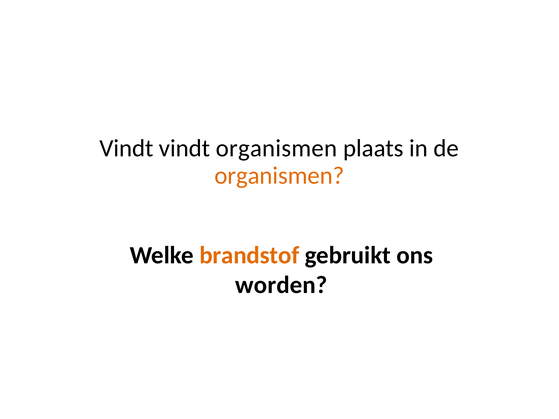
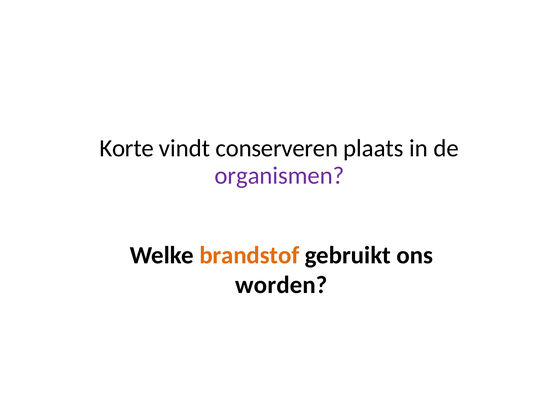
Vindt at (127, 148): Vindt -> Korte
vindt organismen: organismen -> conserveren
organismen at (279, 176) colour: orange -> purple
